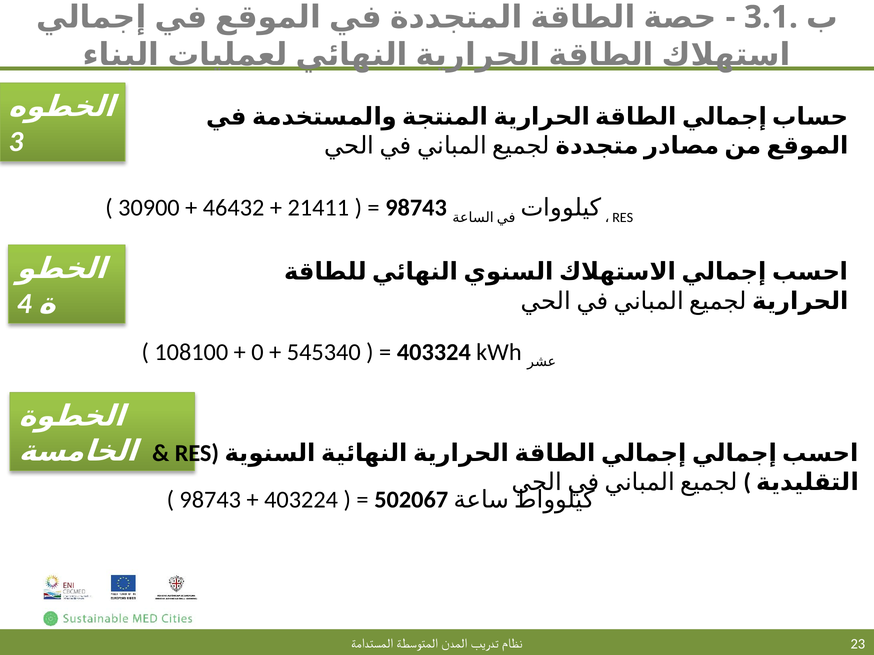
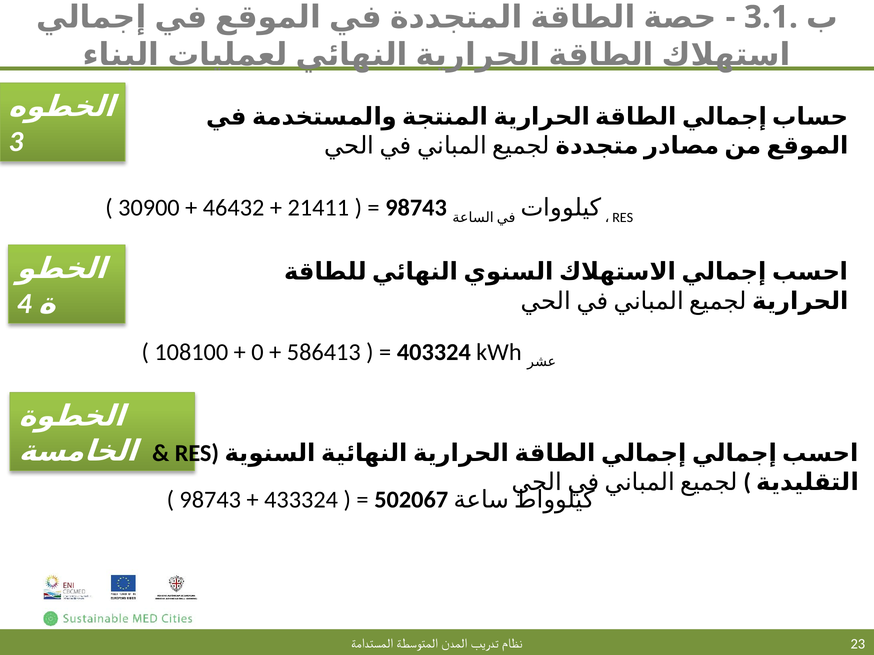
545340: 545340 -> 586413
403224: 403224 -> 433324
